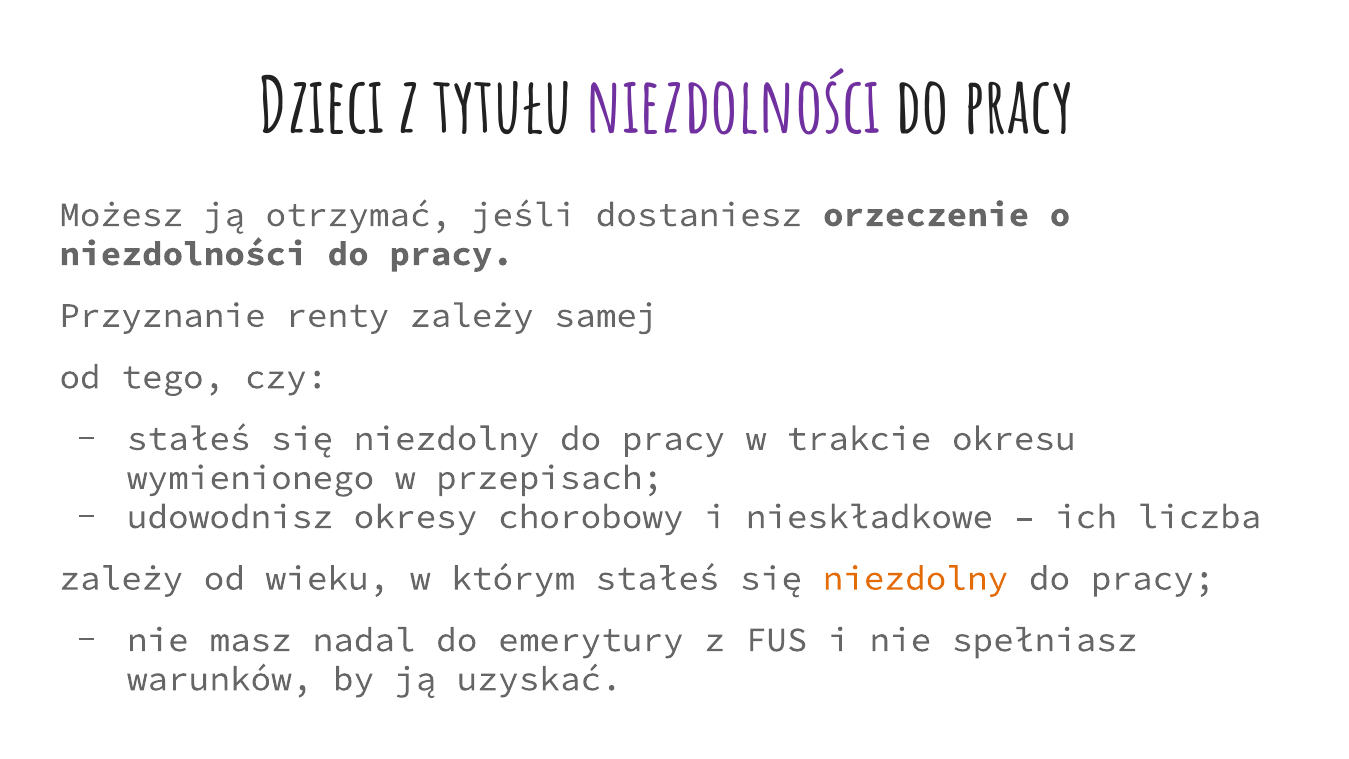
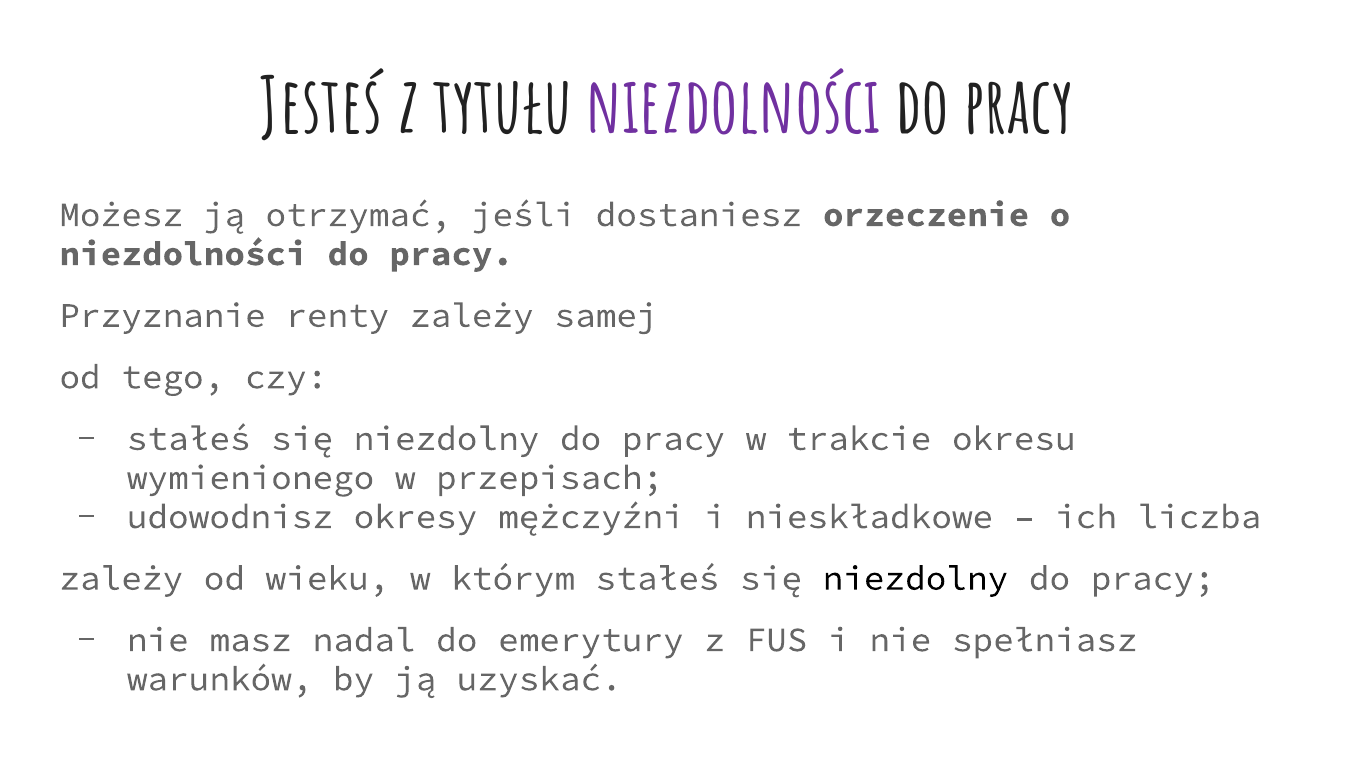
Dzieci: Dzieci -> Jesteś
chorobowy: chorobowy -> mężczyźni
niezdolny at (915, 578) colour: orange -> black
